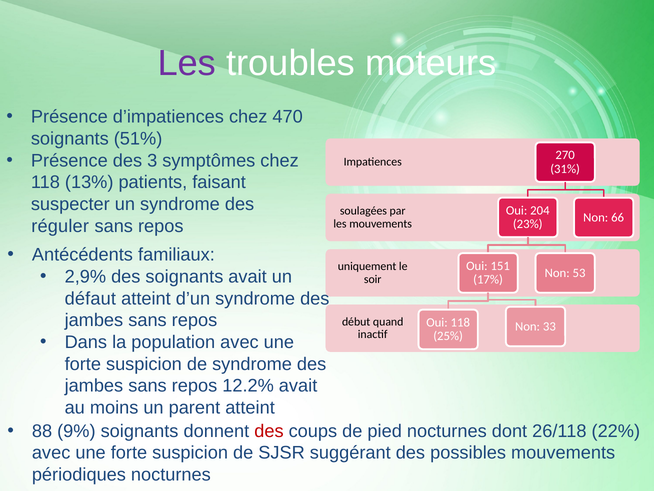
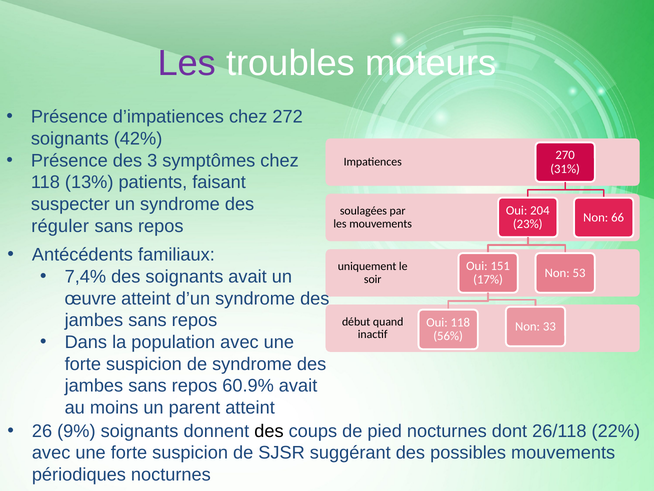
470: 470 -> 272
51%: 51% -> 42%
2,9%: 2,9% -> 7,4%
défaut: défaut -> œuvre
25%: 25% -> 56%
12.2%: 12.2% -> 60.9%
88: 88 -> 26
des at (269, 431) colour: red -> black
